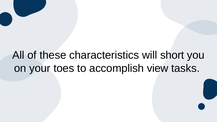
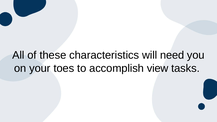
short: short -> need
